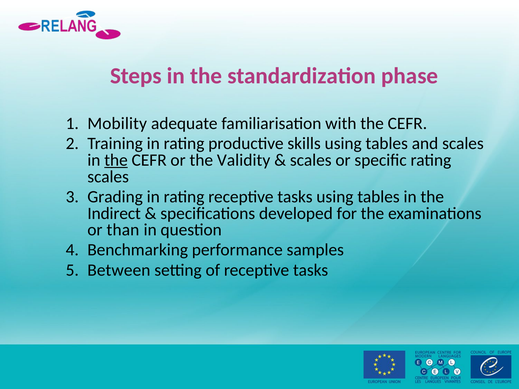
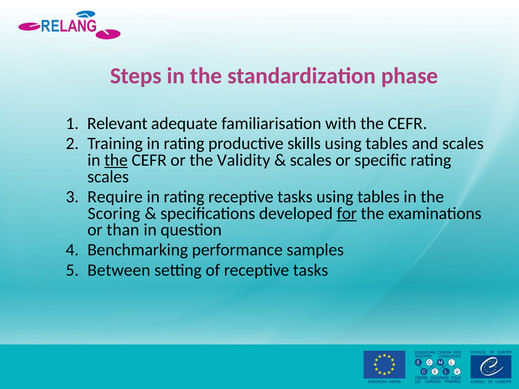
Mobility: Mobility -> Relevant
Grading: Grading -> Require
Indirect: Indirect -> Scoring
for underline: none -> present
